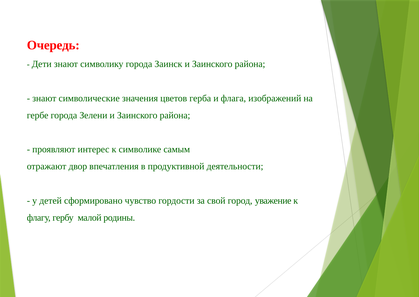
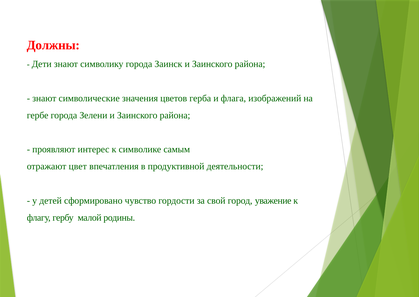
Очередь: Очередь -> Должны
двор: двор -> цвет
